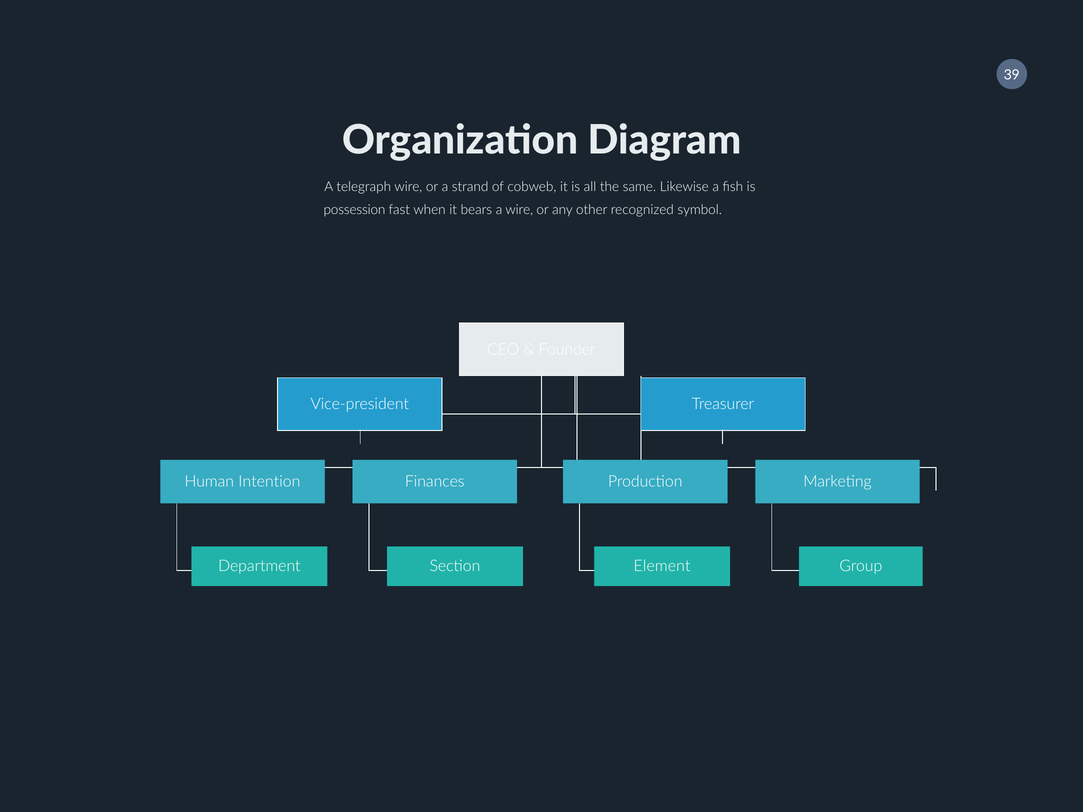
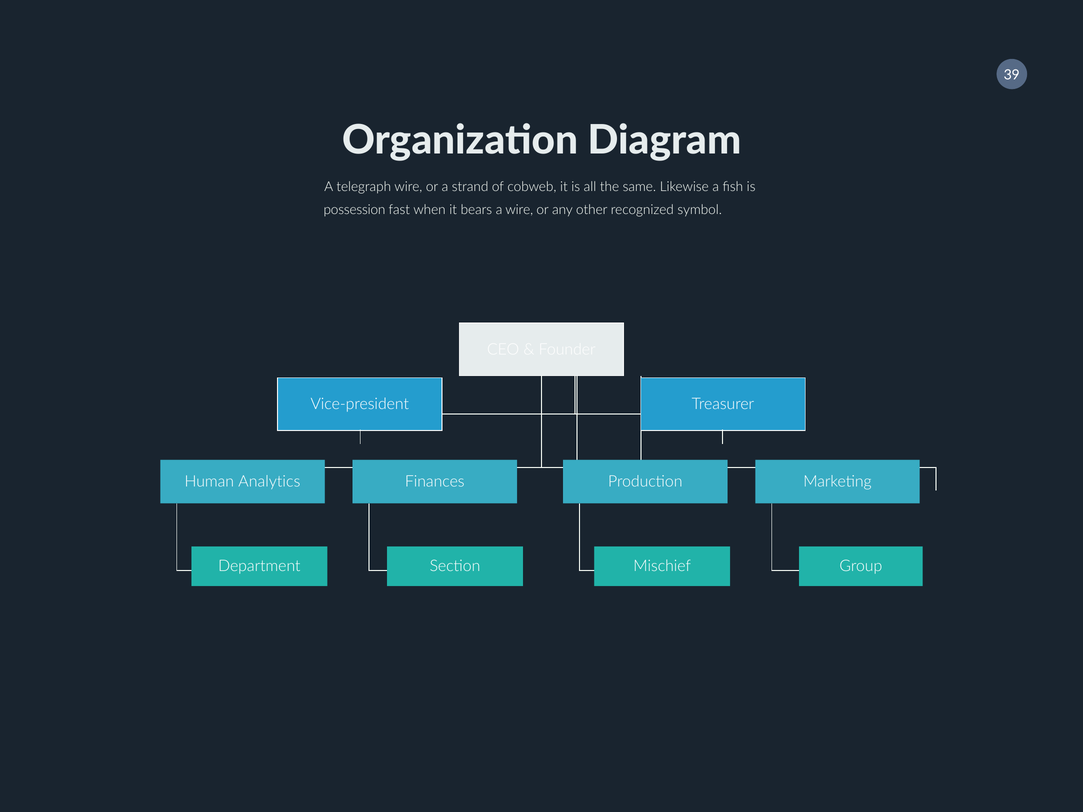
Intention: Intention -> Analytics
Element: Element -> Mischief
